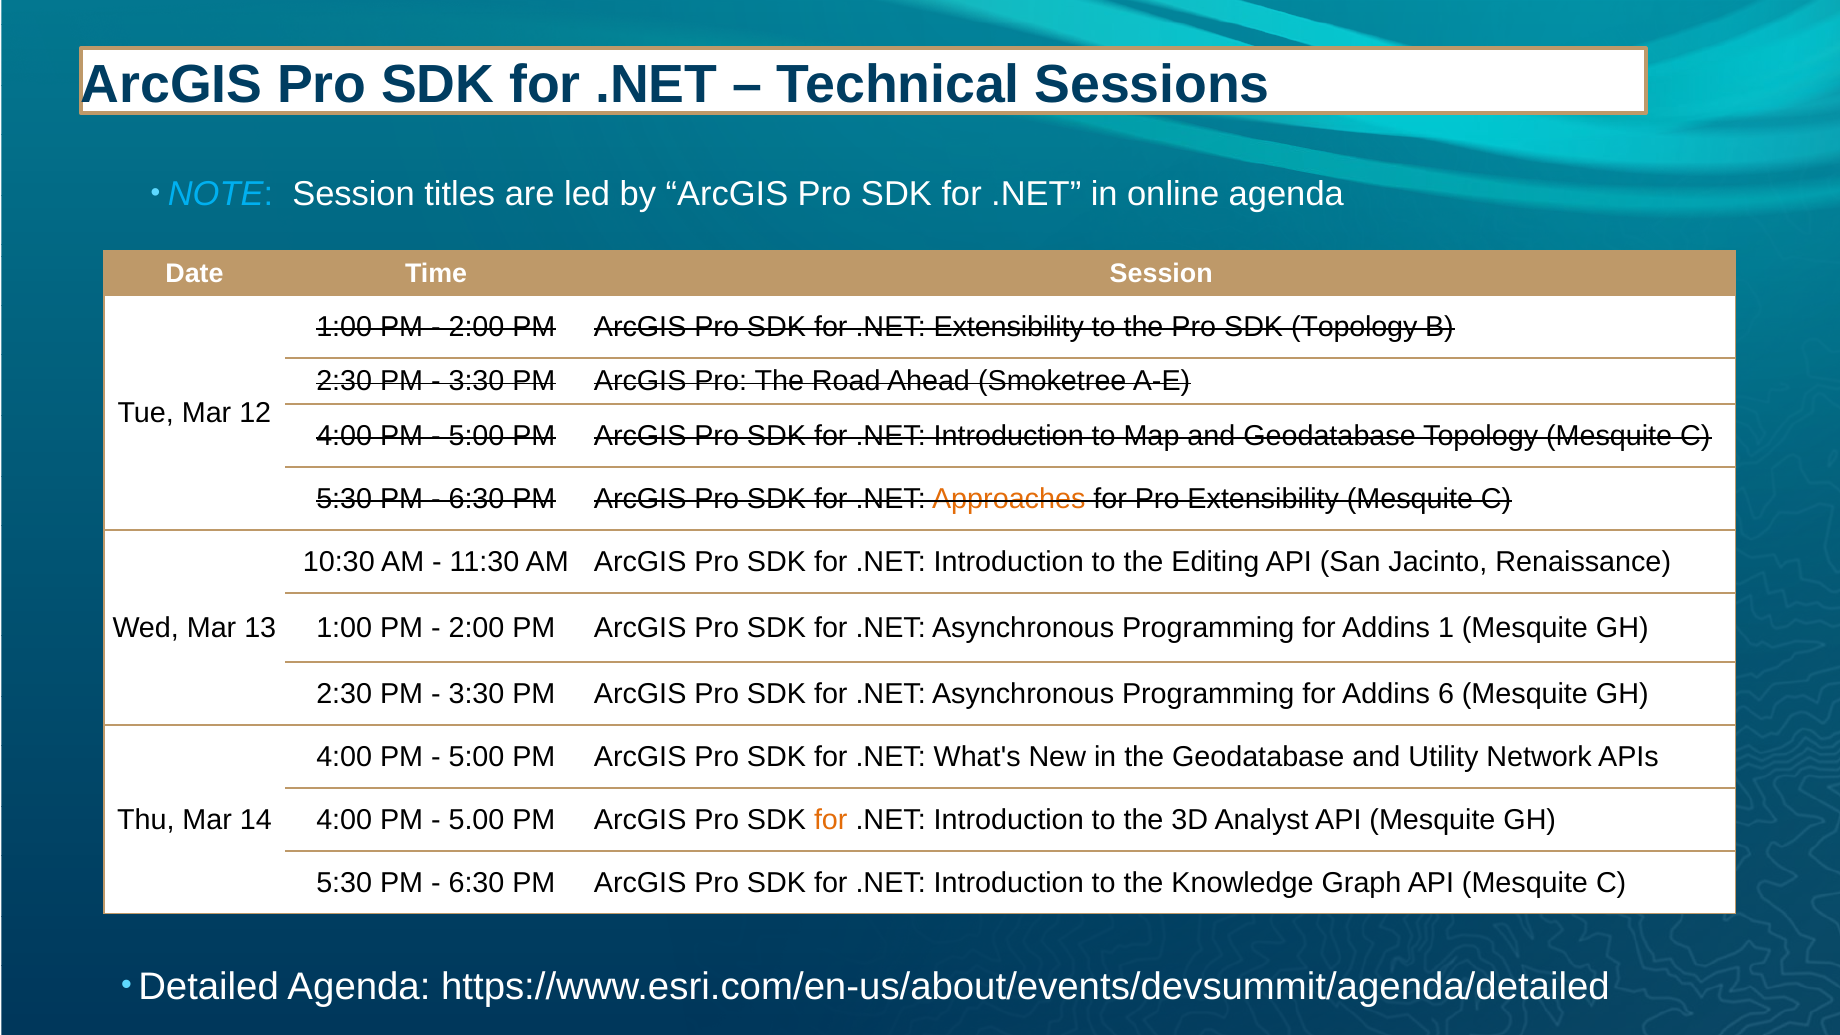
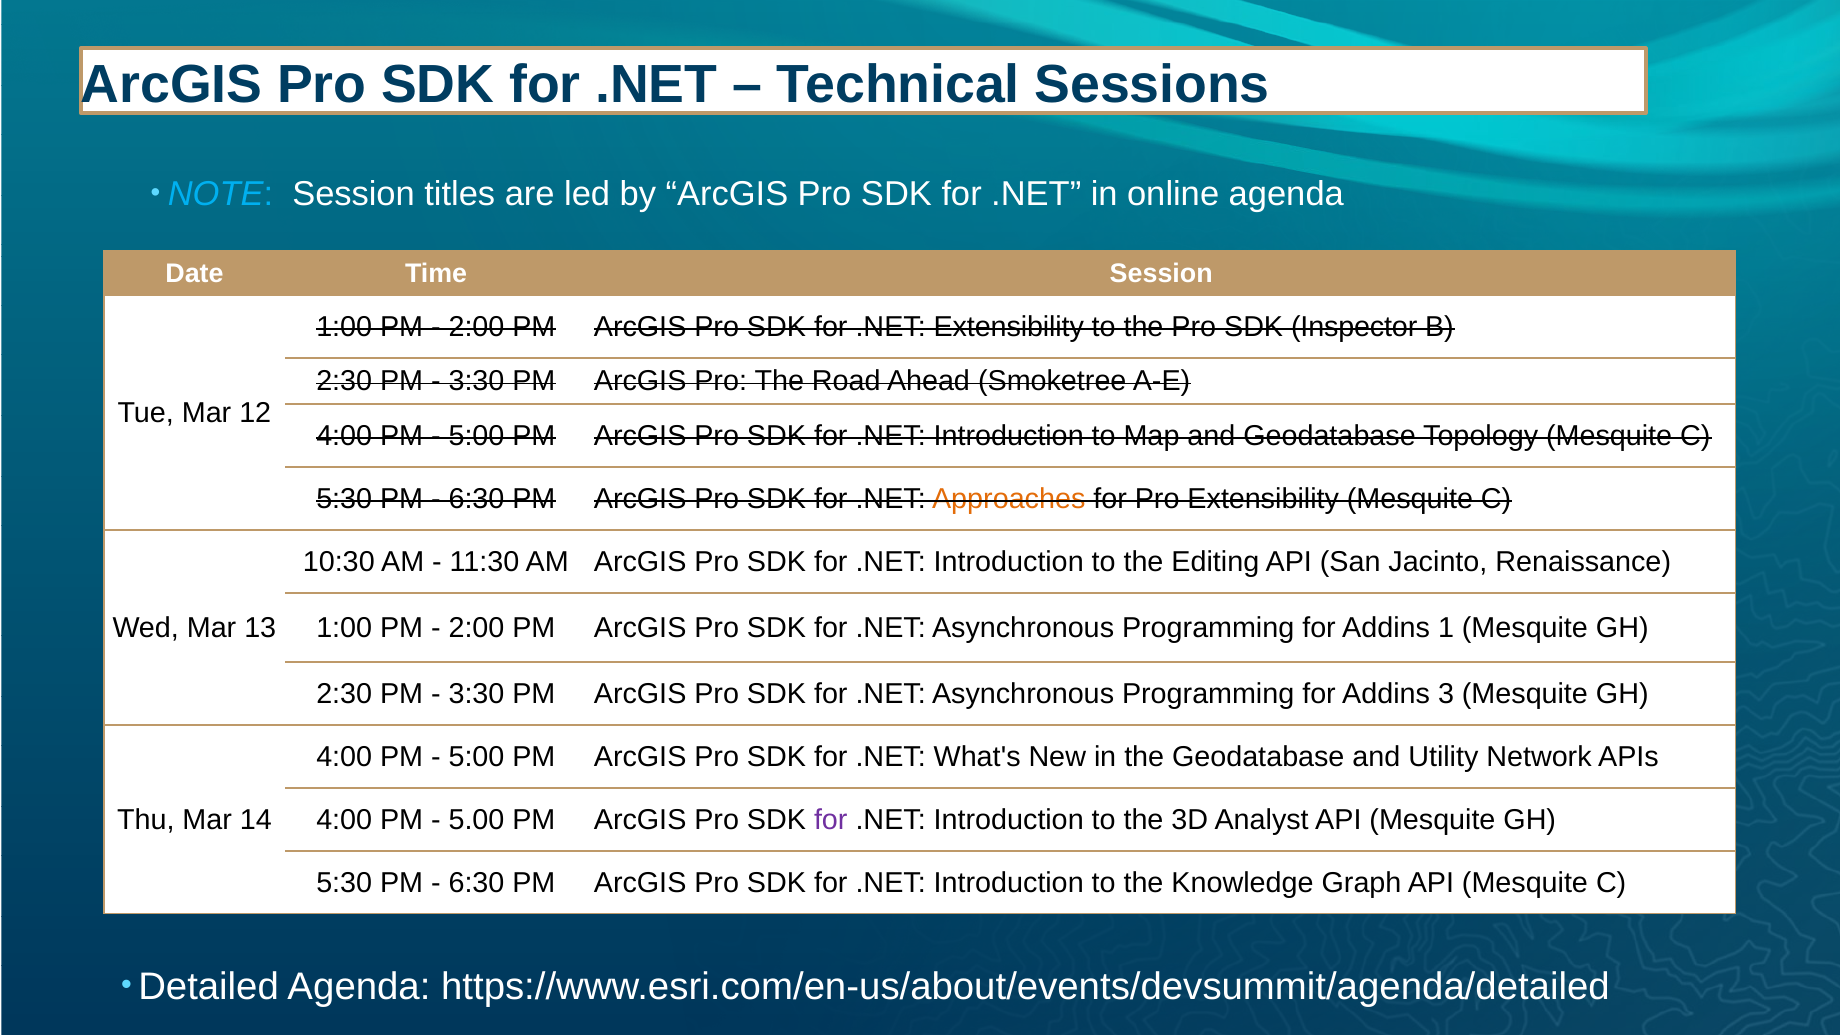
SDK Topology: Topology -> Inspector
6: 6 -> 3
for at (831, 820) colour: orange -> purple
